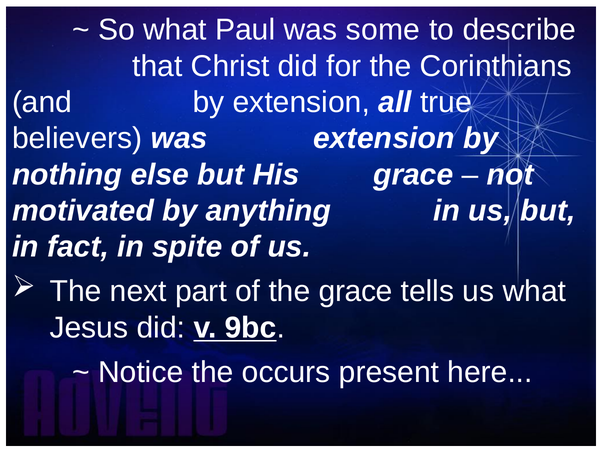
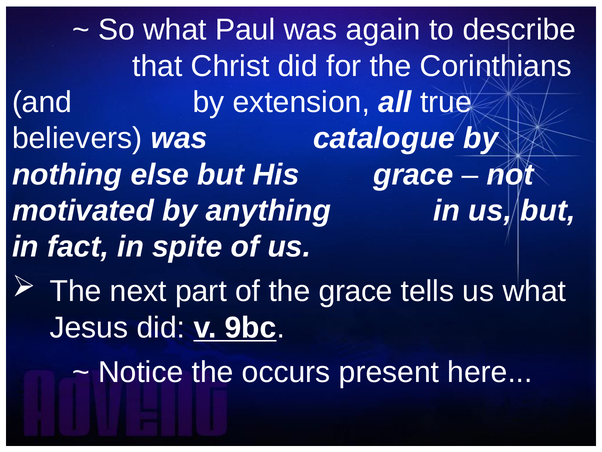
some: some -> again
was extension: extension -> catalogue
